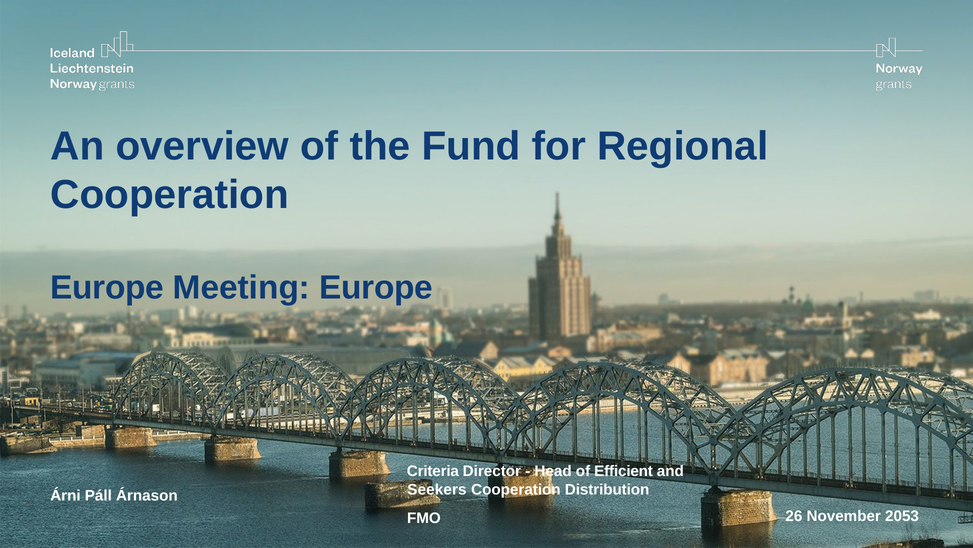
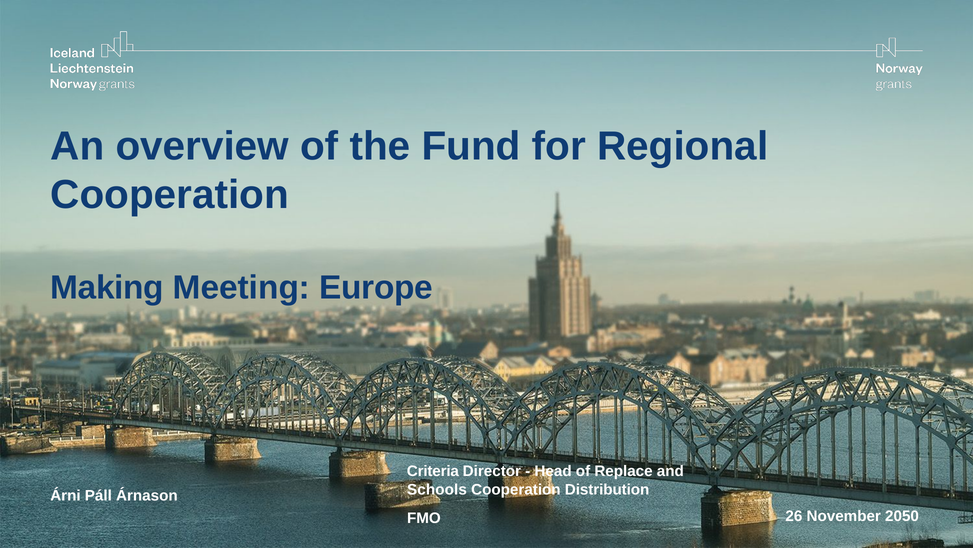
Europe at (107, 287): Europe -> Making
Efficient: Efficient -> Replace
Seekers: Seekers -> Schools
2053: 2053 -> 2050
